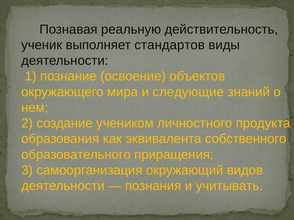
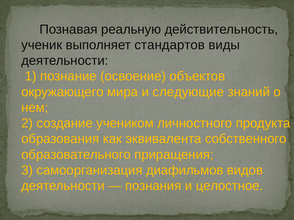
окружающий: окружающий -> диафильмов
учитывать: учитывать -> целостное
